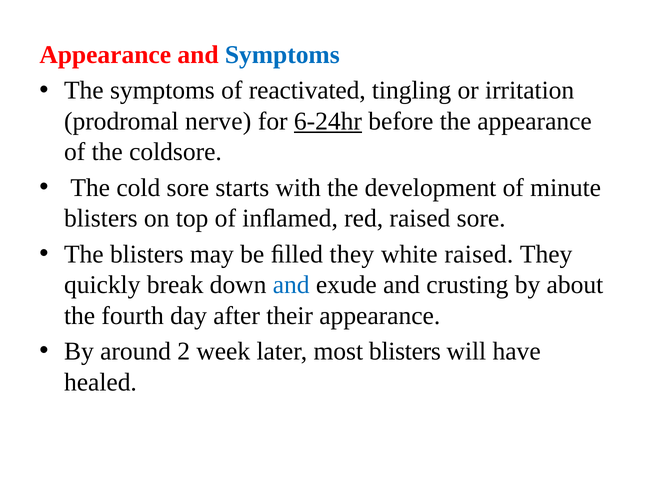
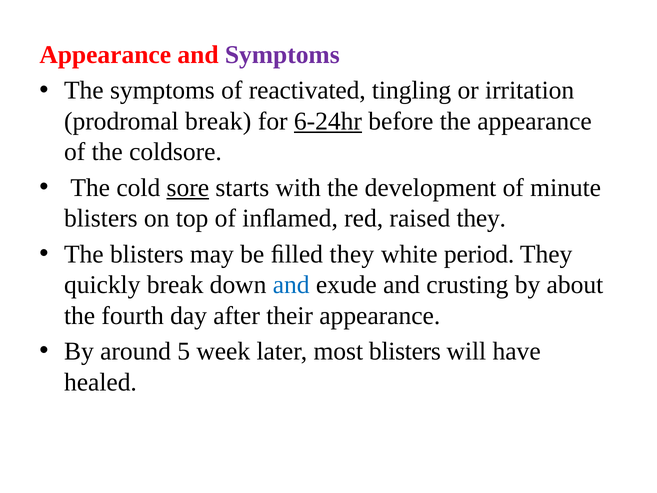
Symptoms at (282, 55) colour: blue -> purple
prodromal nerve: nerve -> break
sore at (188, 188) underline: none -> present
raised sore: sore -> they
white raised: raised -> period
2: 2 -> 5
